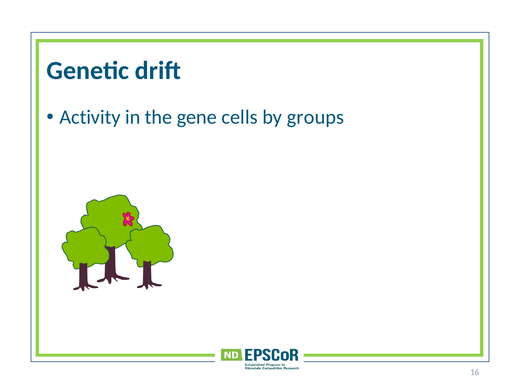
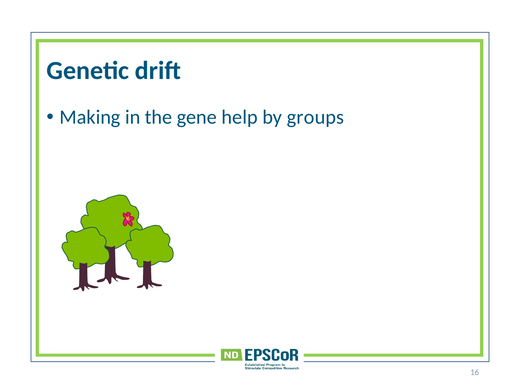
Activity: Activity -> Making
cells: cells -> help
